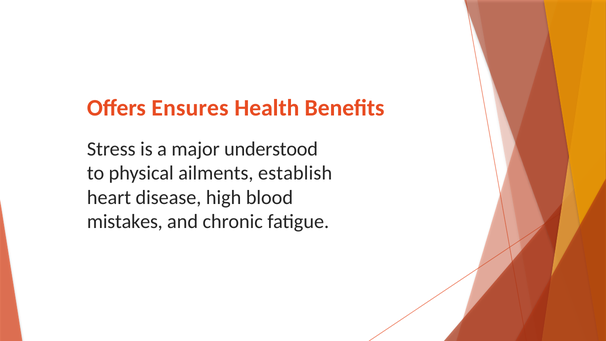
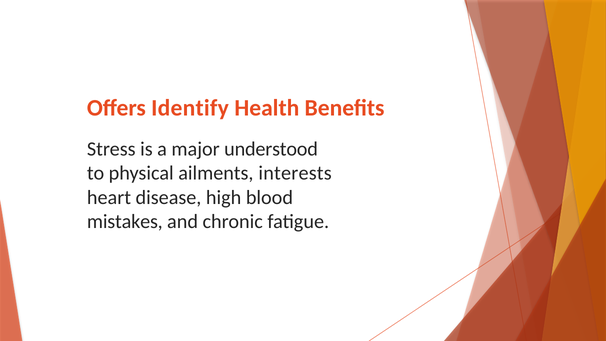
Ensures: Ensures -> Identify
establish: establish -> interests
